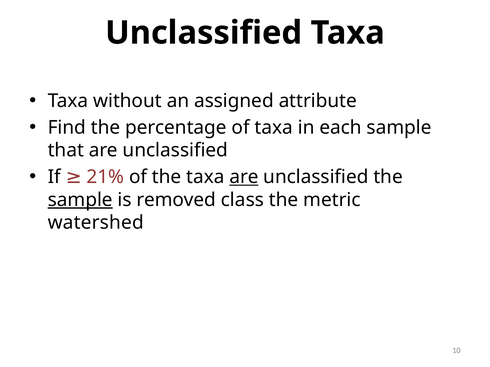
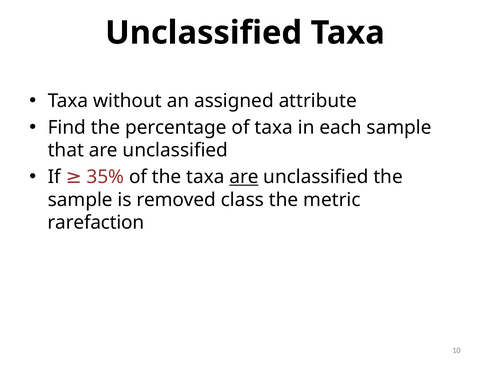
21%: 21% -> 35%
sample at (80, 200) underline: present -> none
watershed: watershed -> rarefaction
